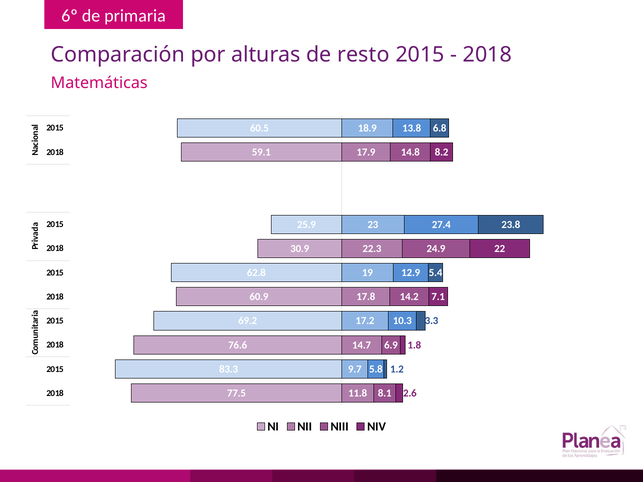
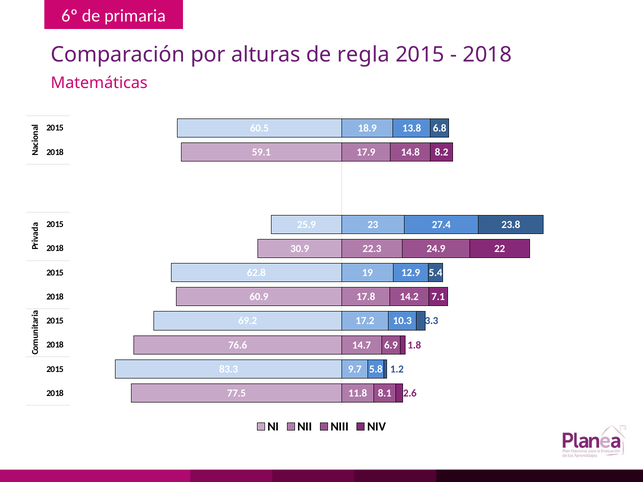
resto: resto -> regla
